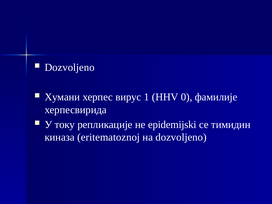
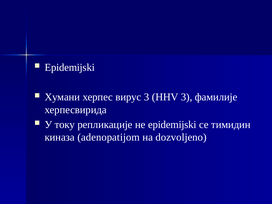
Dozvoljeno at (70, 67): Dozvoljeno -> Epidemijski
вирус 1: 1 -> 3
HHV 0: 0 -> 3
eritematoznoj: eritematoznoj -> adenopatijom
